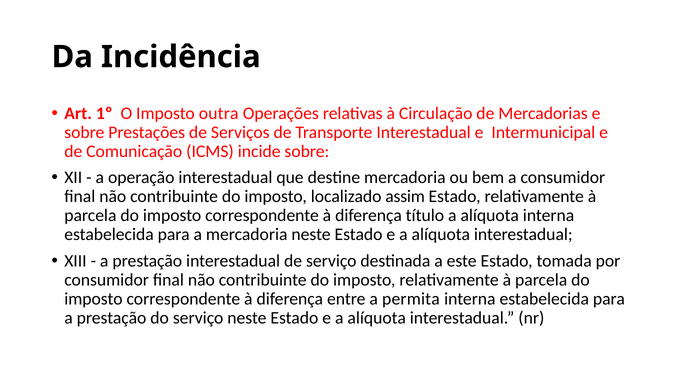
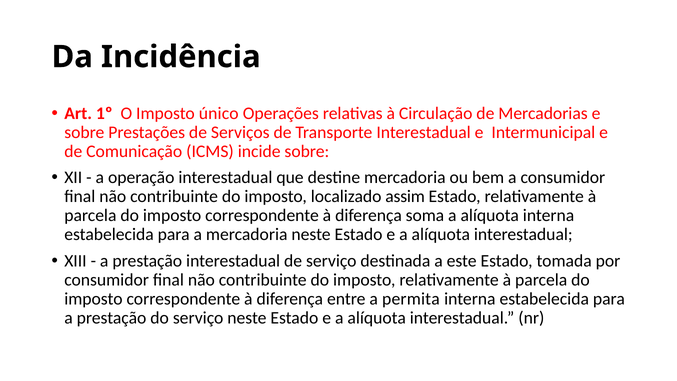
outra: outra -> único
título: título -> soma
